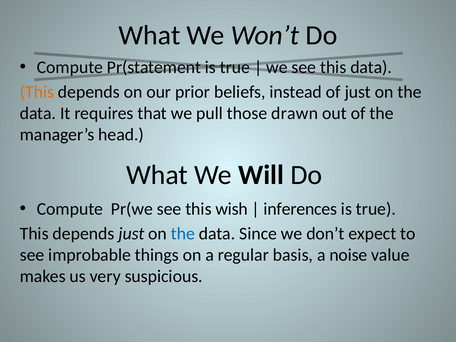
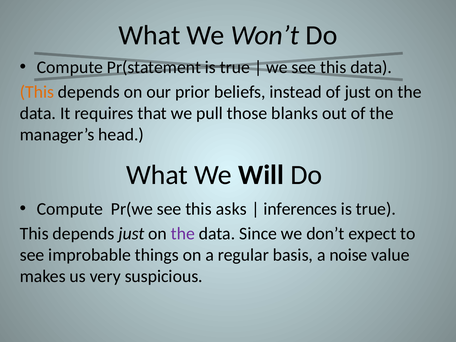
drawn: drawn -> blanks
wish: wish -> asks
the at (183, 234) colour: blue -> purple
